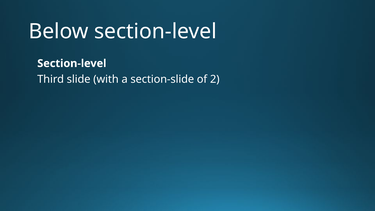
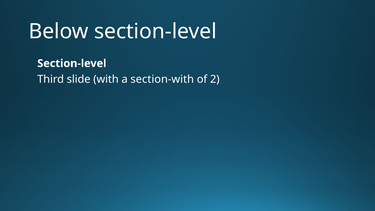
section-slide: section-slide -> section-with
